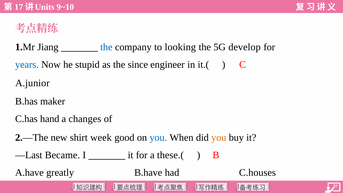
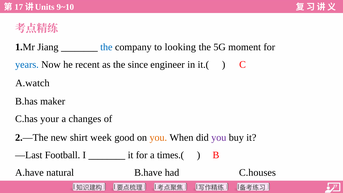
develop: develop -> moment
stupid: stupid -> recent
A.junior: A.junior -> A.watch
hand: hand -> your
you at (158, 137) colour: blue -> orange
you at (219, 137) colour: orange -> purple
Became: Became -> Football
these.(: these.( -> times.(
greatly: greatly -> natural
